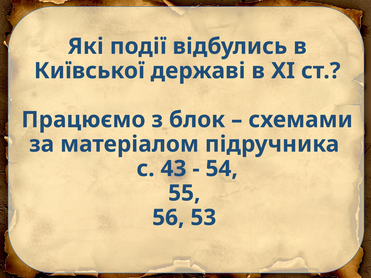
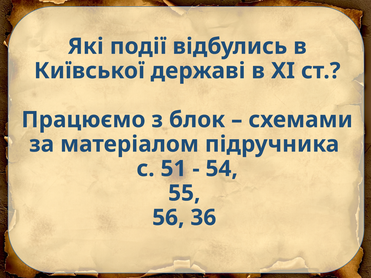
43: 43 -> 51
53: 53 -> 36
